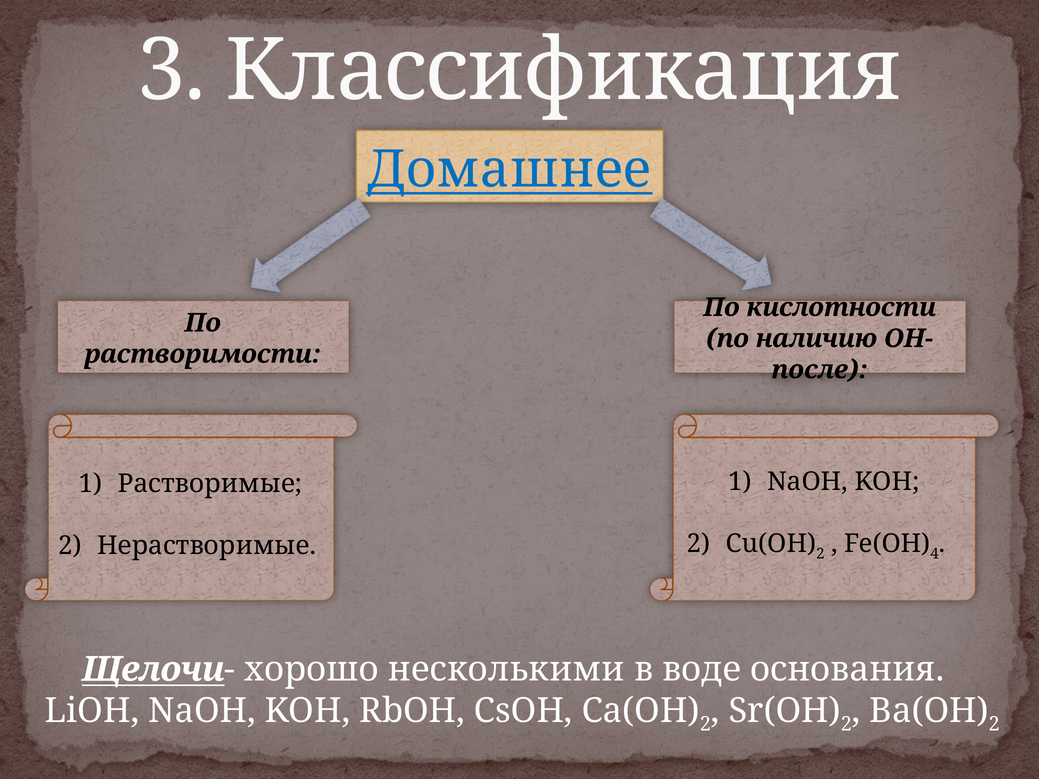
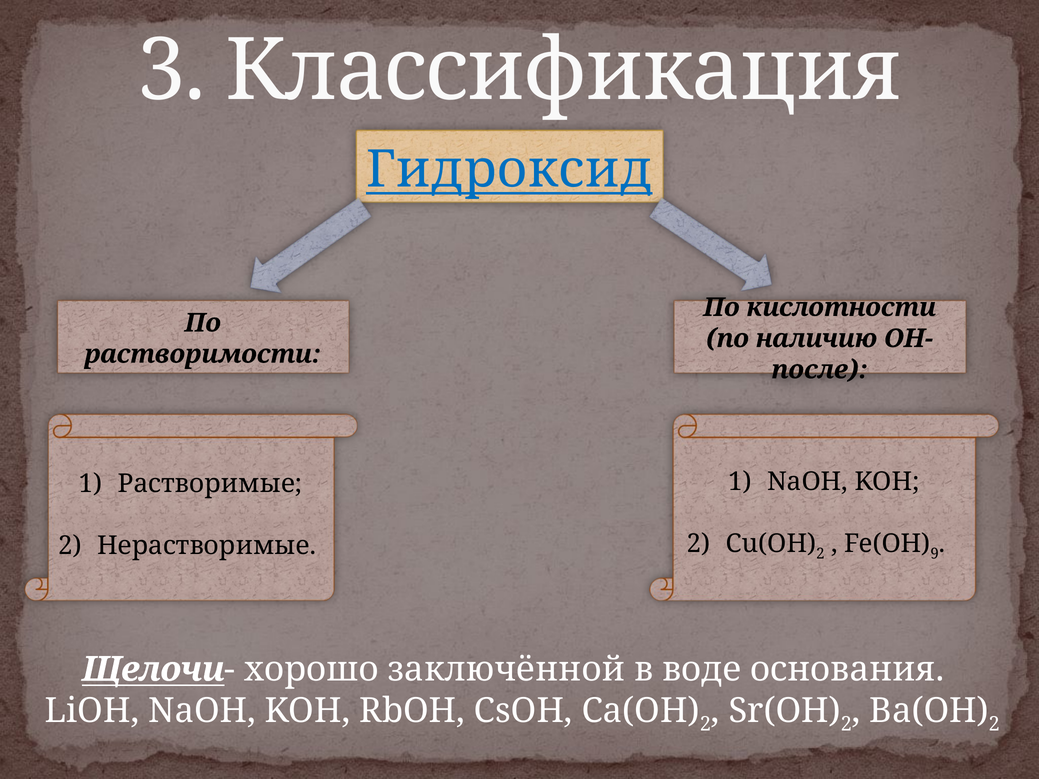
Домашнее: Домашнее -> Гидроксид
4: 4 -> 9
несколькими: несколькими -> заключённой
